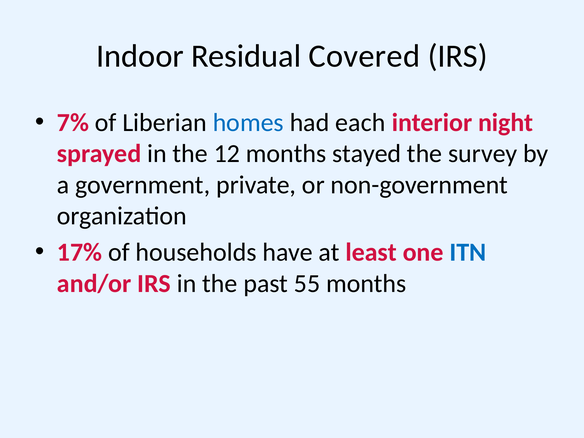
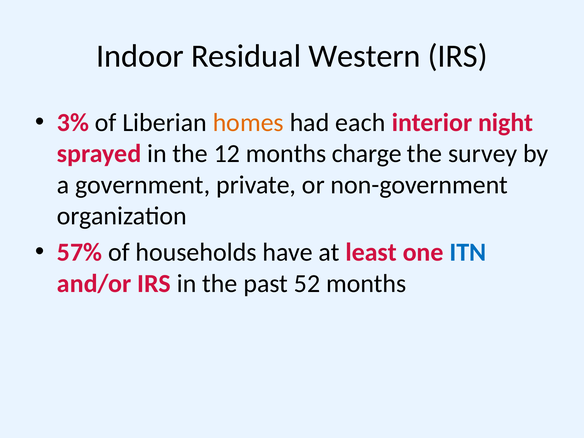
Covered: Covered -> Western
7%: 7% -> 3%
homes colour: blue -> orange
stayed: stayed -> charge
17%: 17% -> 57%
55: 55 -> 52
